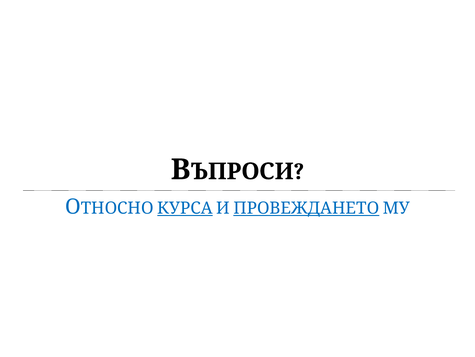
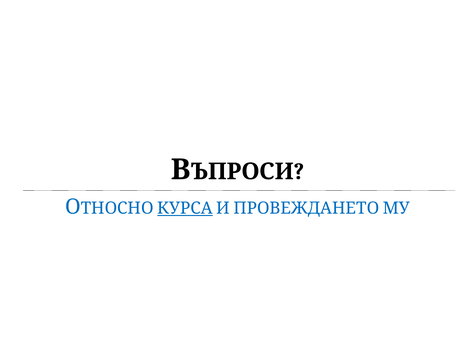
ПРОВЕЖДАНЕТО underline: present -> none
